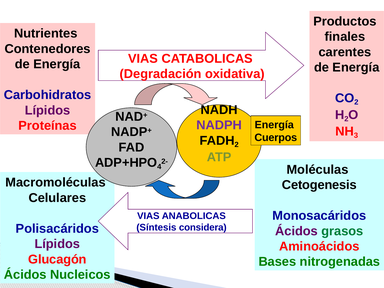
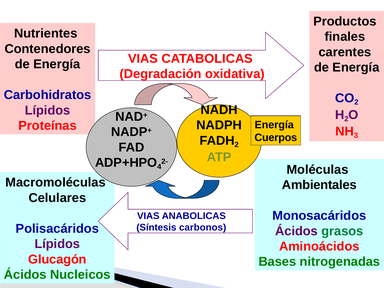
NADPH colour: purple -> black
Cetogenesis: Cetogenesis -> Ambientales
considera: considera -> carbonos
